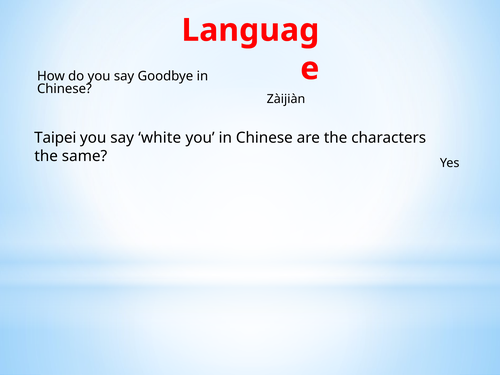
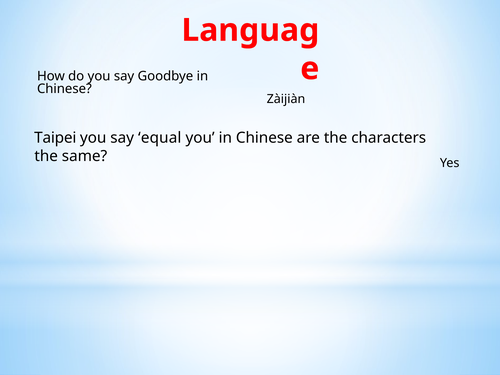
white: white -> equal
